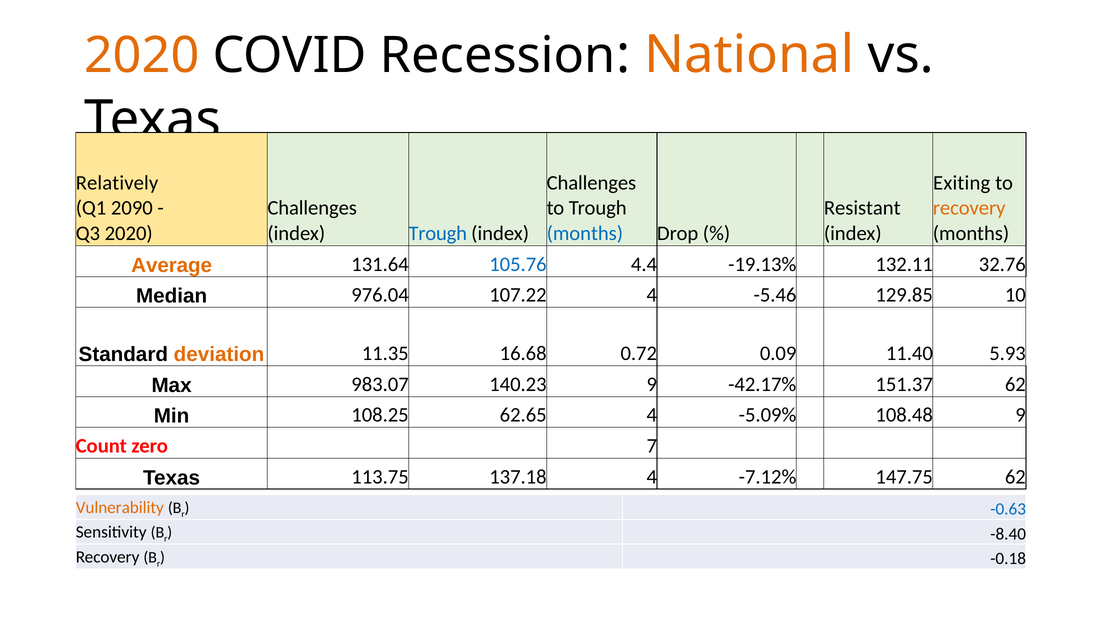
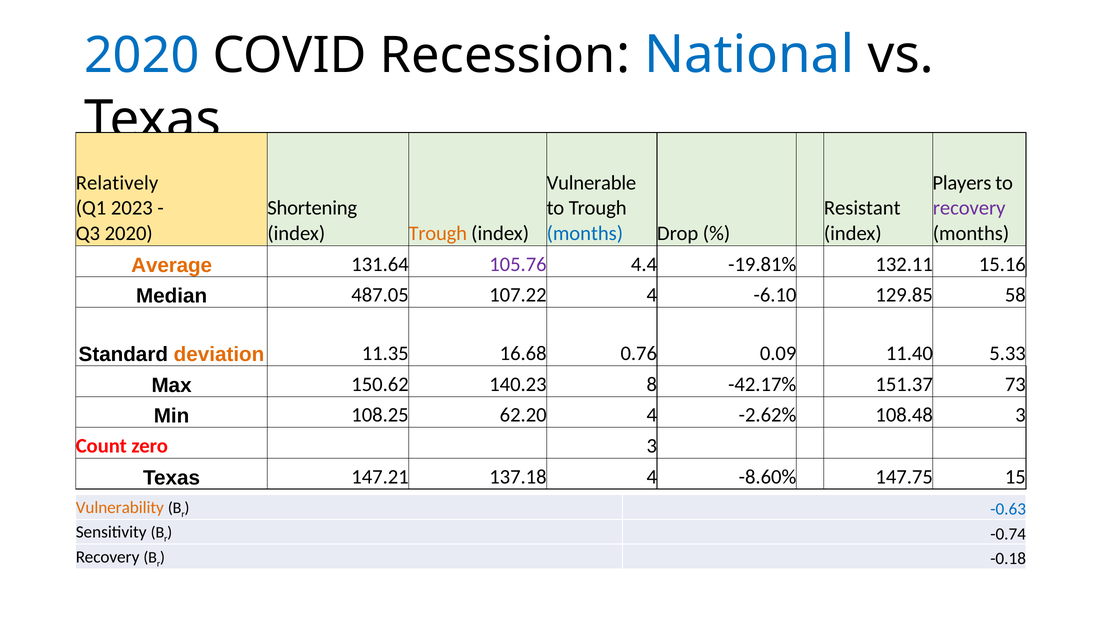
2020 at (142, 56) colour: orange -> blue
National colour: orange -> blue
Challenges at (591, 183): Challenges -> Vulnerable
Exiting: Exiting -> Players
2090: 2090 -> 2023
Challenges at (312, 208): Challenges -> Shortening
recovery at (969, 208) colour: orange -> purple
Trough at (438, 233) colour: blue -> orange
105.76 colour: blue -> purple
-19.13%: -19.13% -> -19.81%
32.76: 32.76 -> 15.16
976.04: 976.04 -> 487.05
-5.46: -5.46 -> -6.10
10: 10 -> 58
0.72: 0.72 -> 0.76
5.93: 5.93 -> 5.33
983.07: 983.07 -> 150.62
140.23 9: 9 -> 8
151.37 62: 62 -> 73
62.65: 62.65 -> 62.20
-5.09%: -5.09% -> -2.62%
108.48 9: 9 -> 3
zero 7: 7 -> 3
113.75: 113.75 -> 147.21
-7.12%: -7.12% -> -8.60%
147.75 62: 62 -> 15
-8.40: -8.40 -> -0.74
